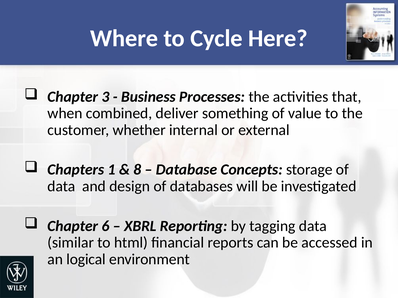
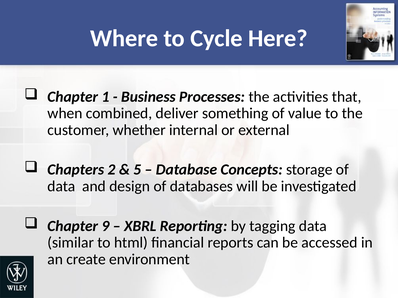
3: 3 -> 1
1: 1 -> 2
8: 8 -> 5
6: 6 -> 9
logical: logical -> create
